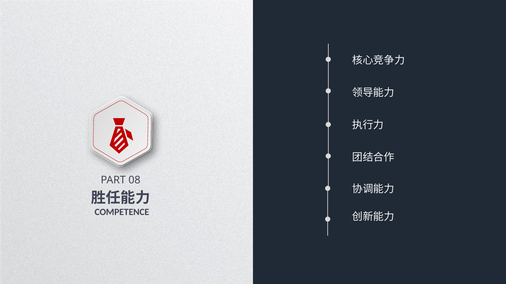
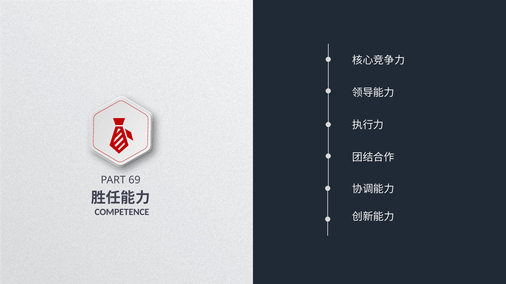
08: 08 -> 69
